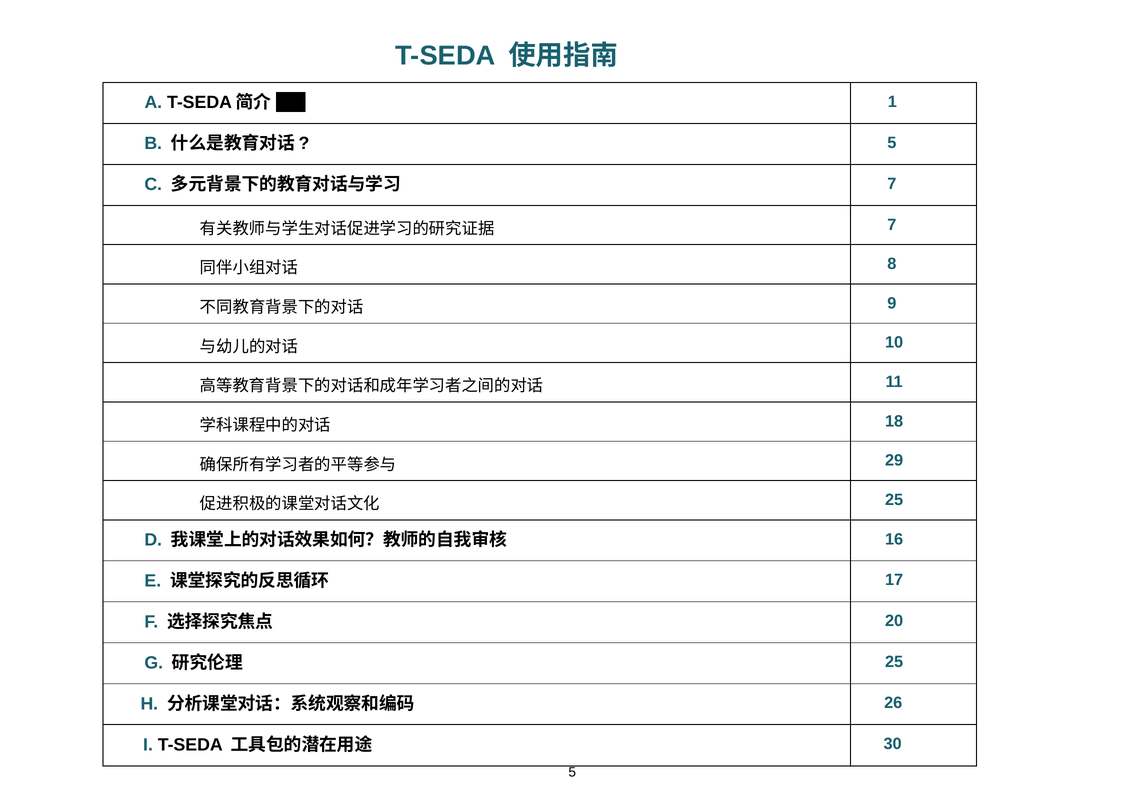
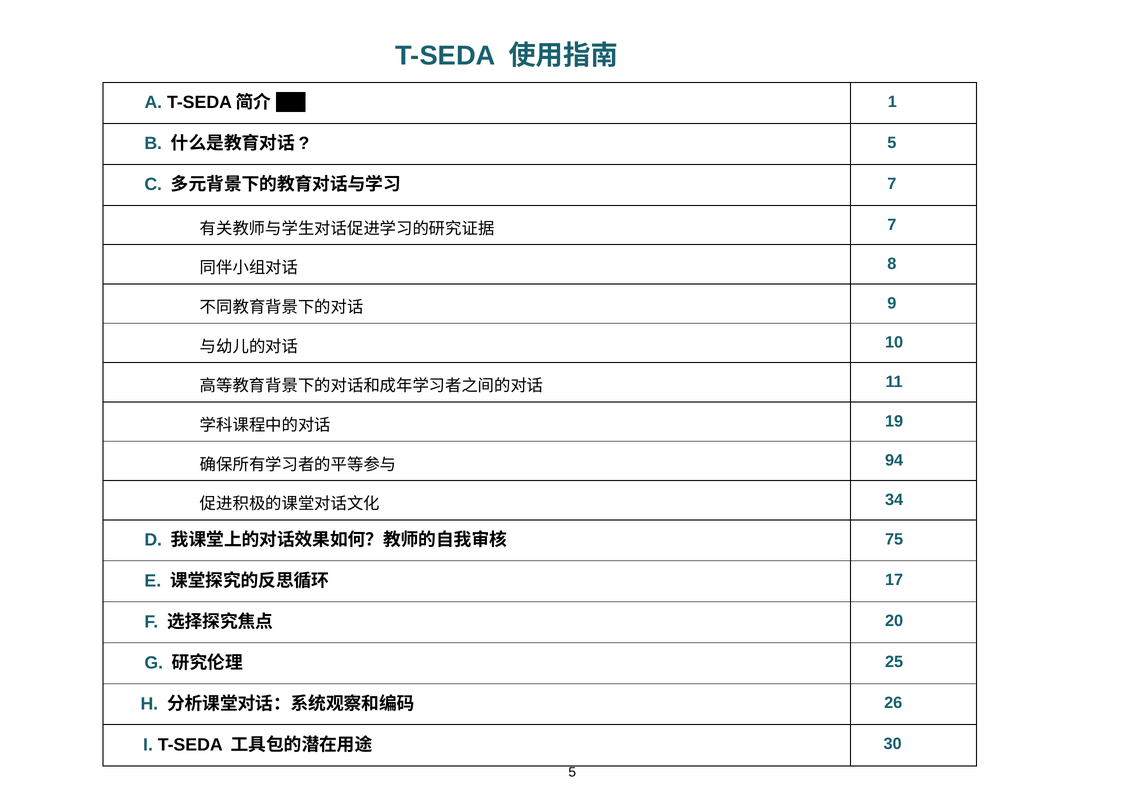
18: 18 -> 19
29: 29 -> 94
25 at (894, 500): 25 -> 34
16: 16 -> 75
